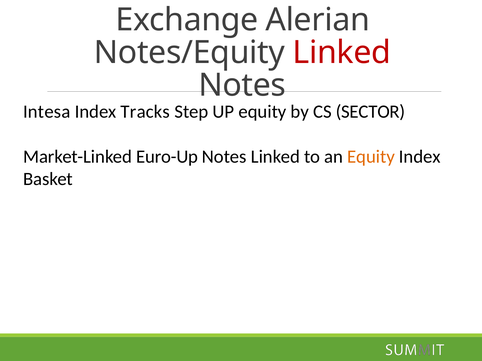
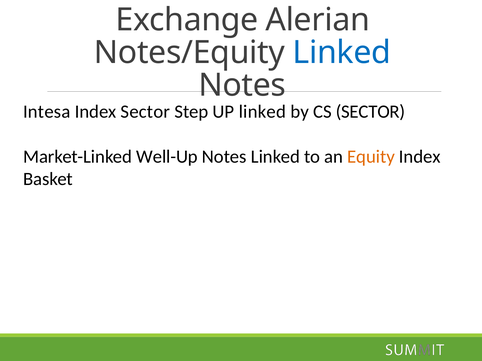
Linked at (342, 53) colour: red -> blue
Index Tracks: Tracks -> Sector
UP equity: equity -> linked
Euro-Up: Euro-Up -> Well-Up
